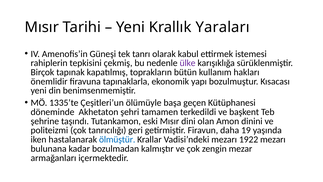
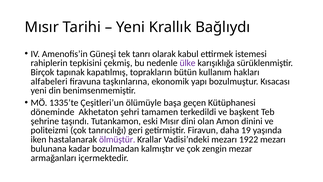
Yaraları: Yaraları -> Bağlıydı
önemlidir: önemlidir -> alfabeleri
tapınaklarla: tapınaklarla -> taşkınlarına
ölmüştür colour: blue -> purple
